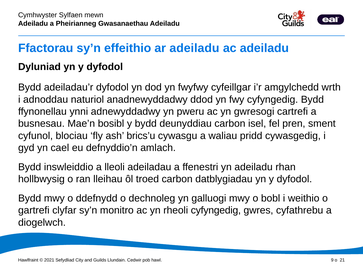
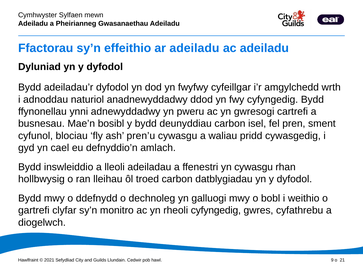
brics’u: brics’u -> pren’u
yn adeiladu: adeiladu -> cywasgu
